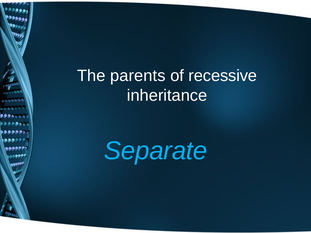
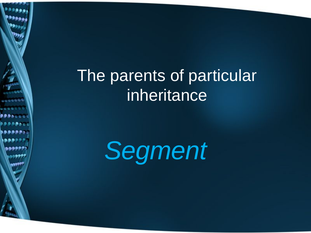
recessive: recessive -> particular
Separate: Separate -> Segment
